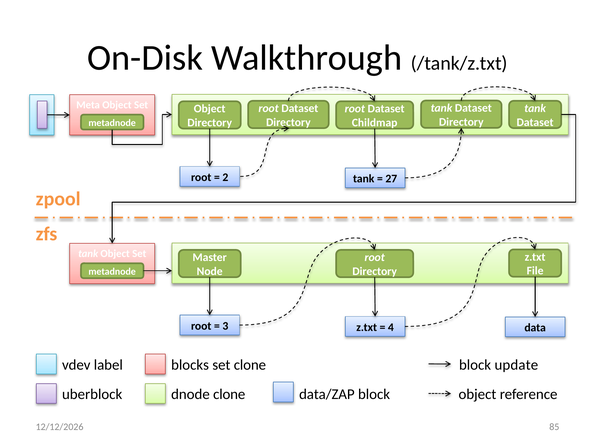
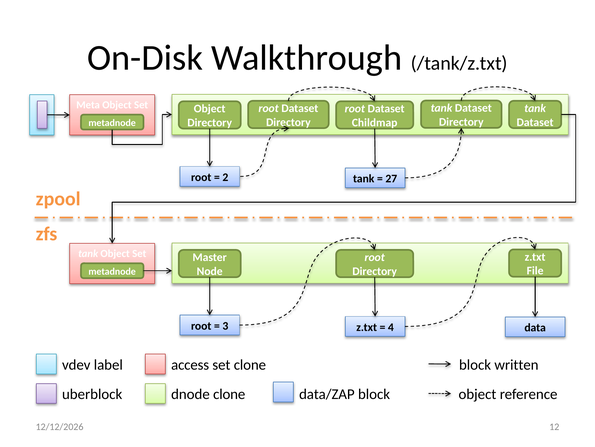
blocks: blocks -> access
update: update -> written
85: 85 -> 12
